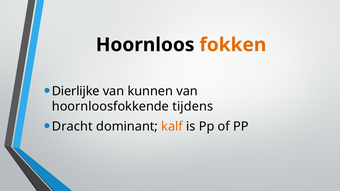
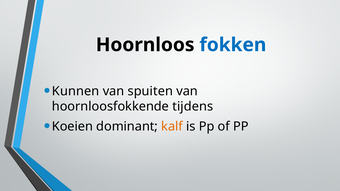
fokken colour: orange -> blue
Dierlijke: Dierlijke -> Kunnen
kunnen: kunnen -> spuiten
Dracht: Dracht -> Koeien
